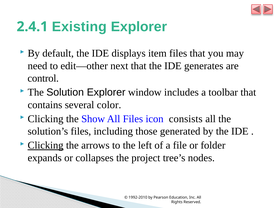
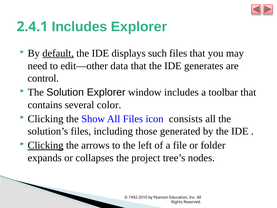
2.4.1 Existing: Existing -> Includes
default underline: none -> present
item: item -> such
next: next -> data
